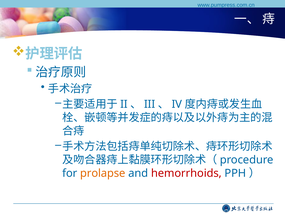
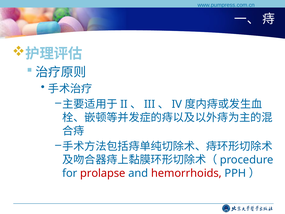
prolapse colour: orange -> red
